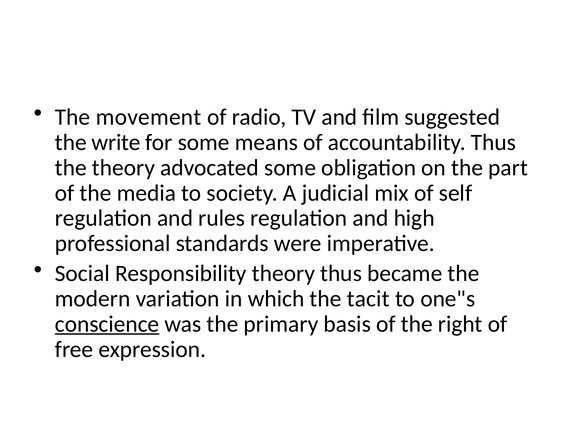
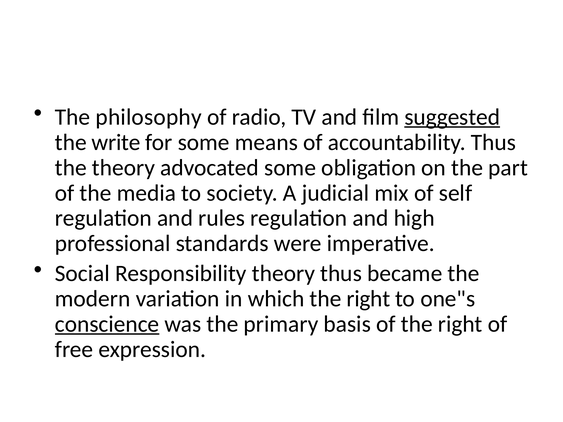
movement: movement -> philosophy
suggested underline: none -> present
which the tacit: tacit -> right
